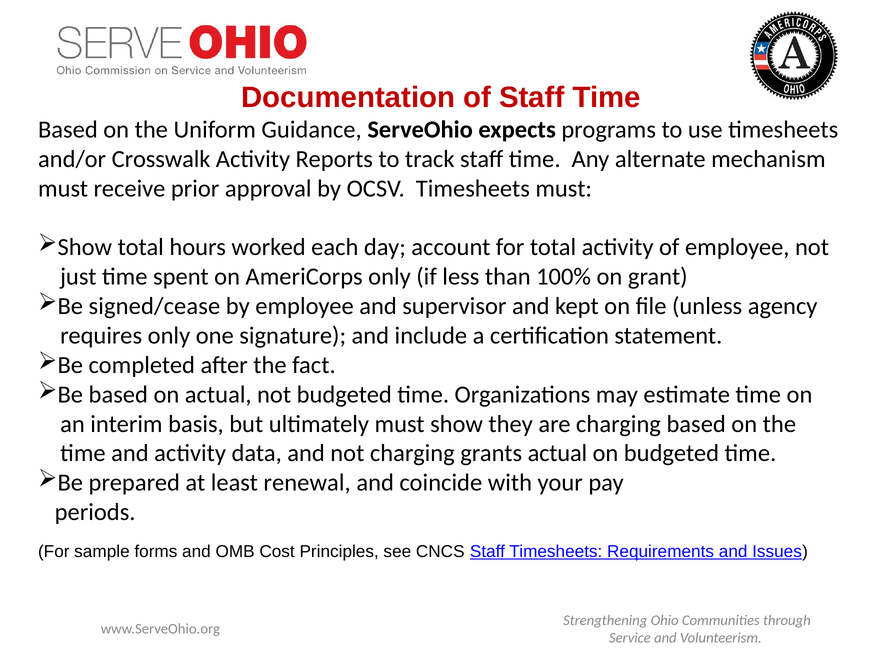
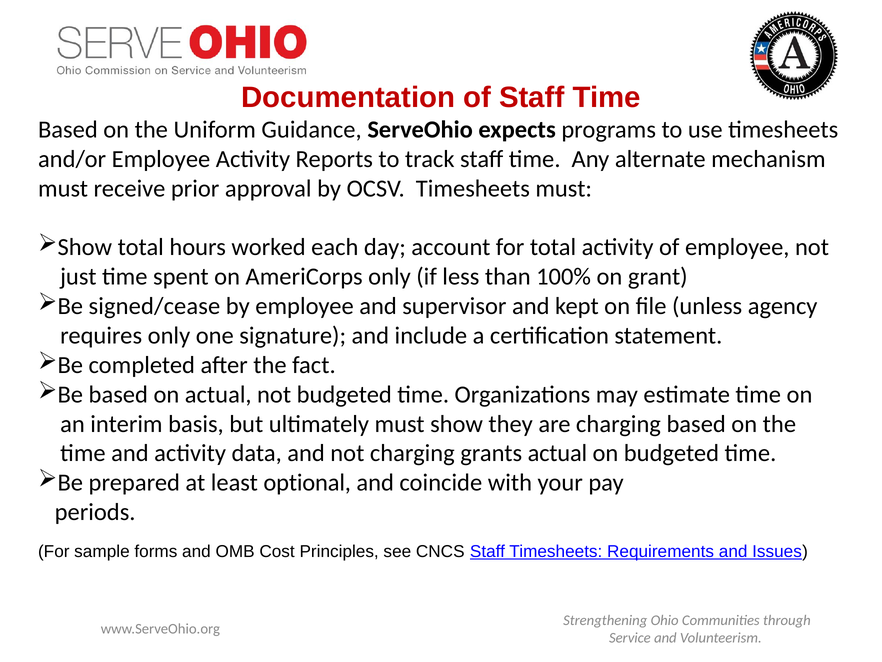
and/or Crosswalk: Crosswalk -> Employee
renewal: renewal -> optional
